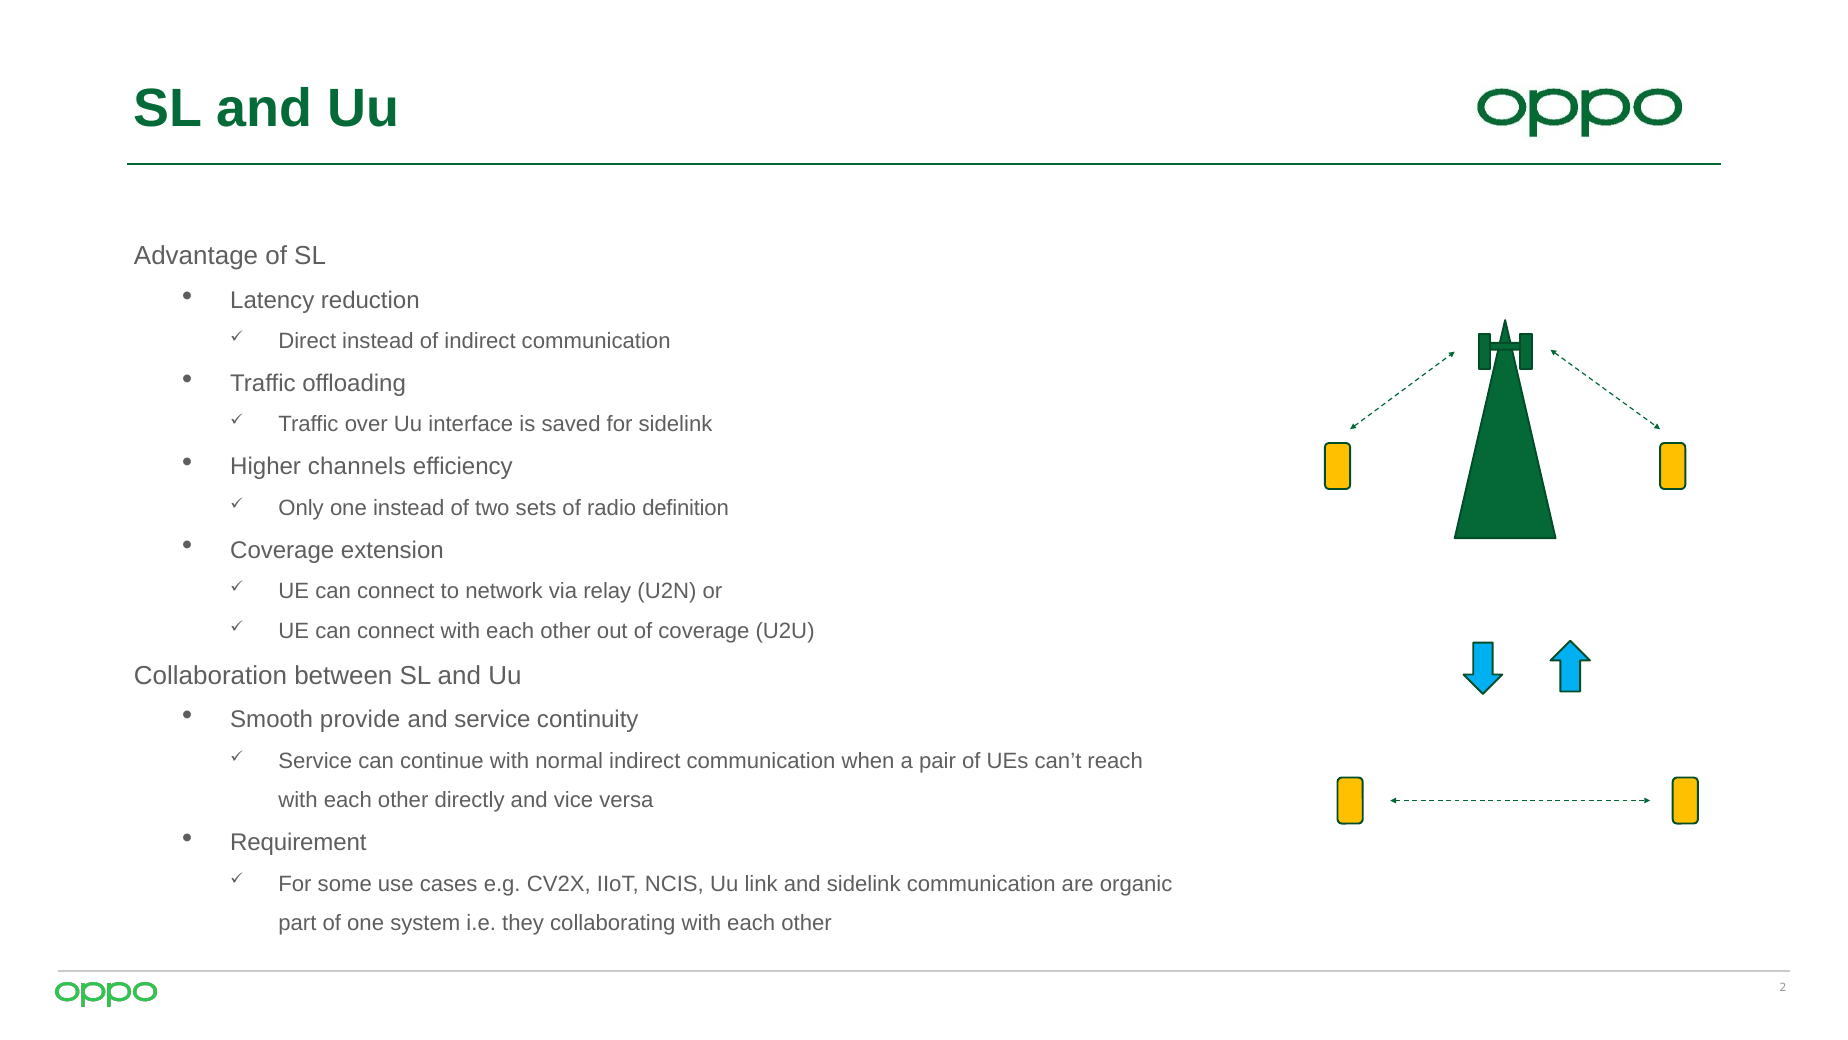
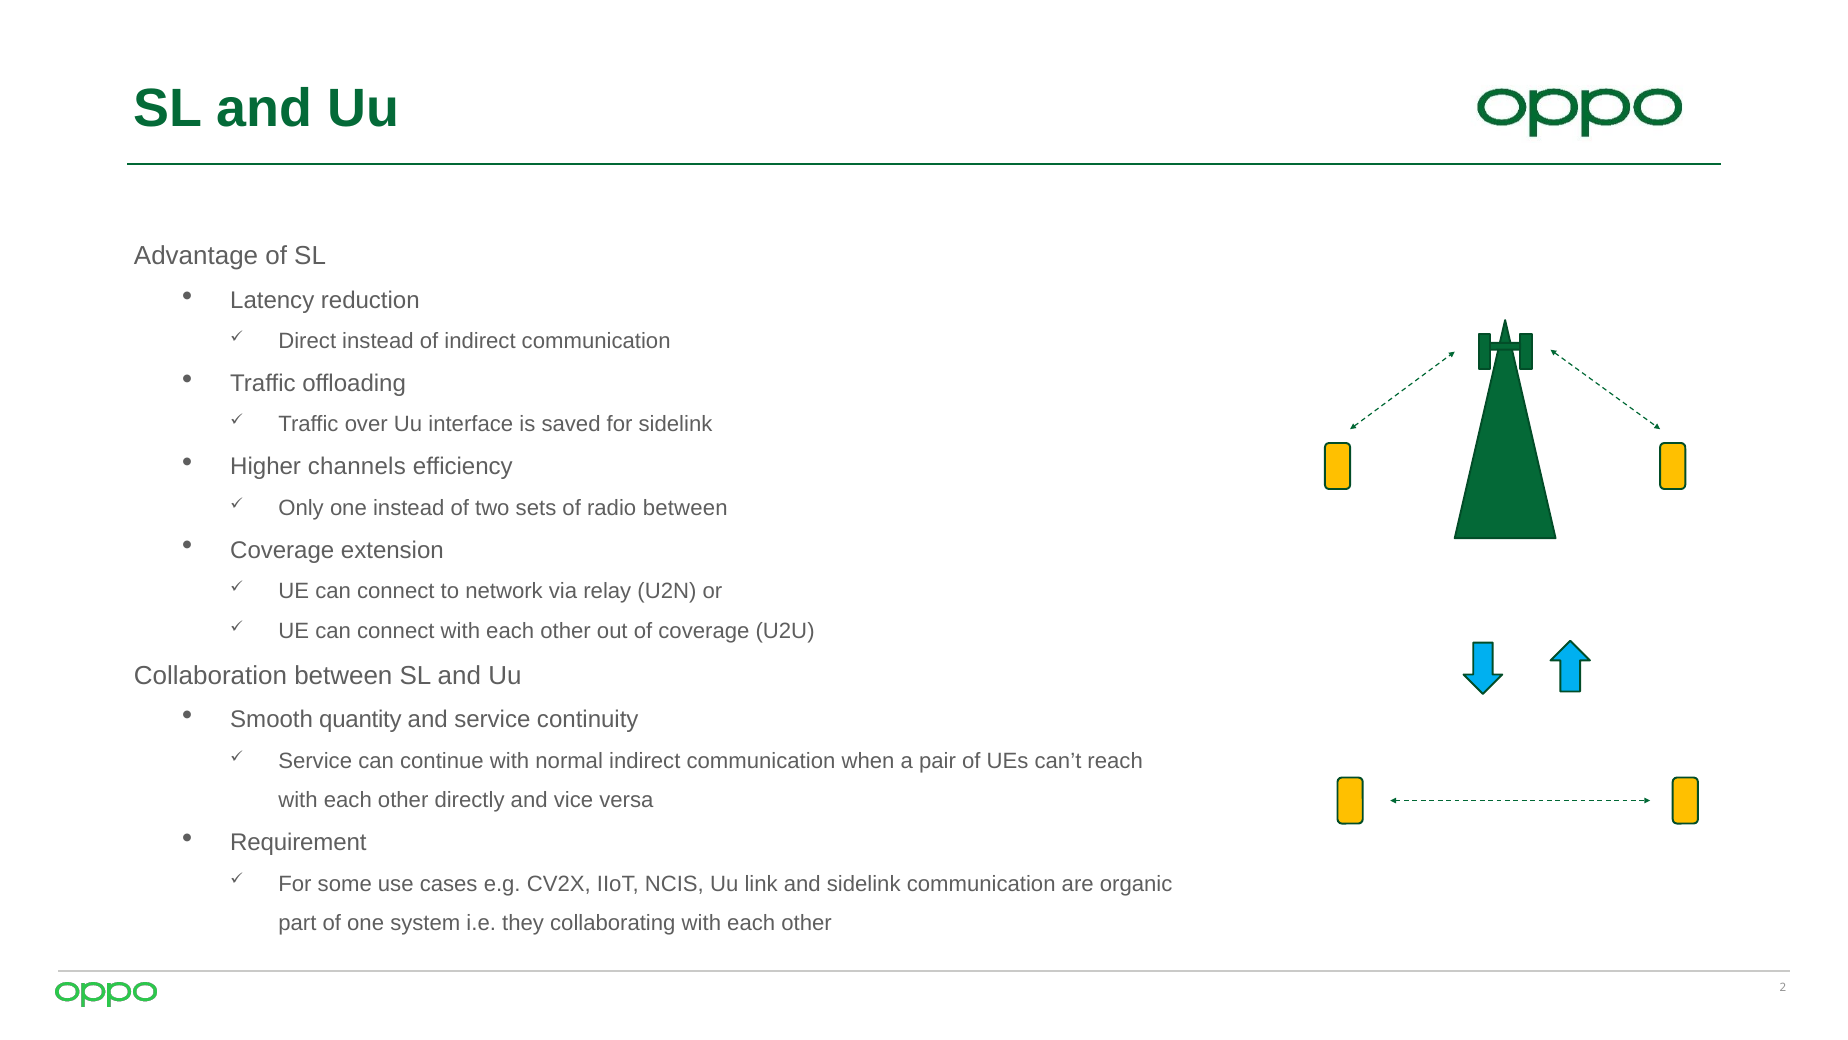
radio definition: definition -> between
provide: provide -> quantity
